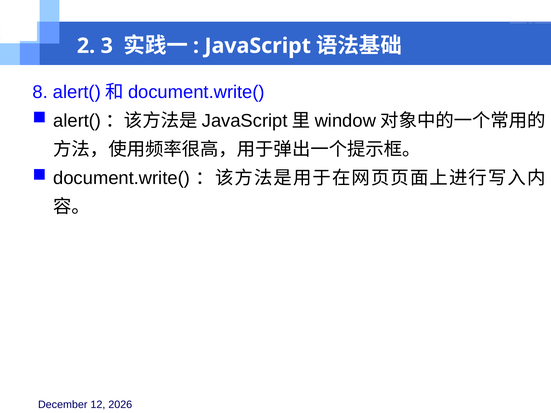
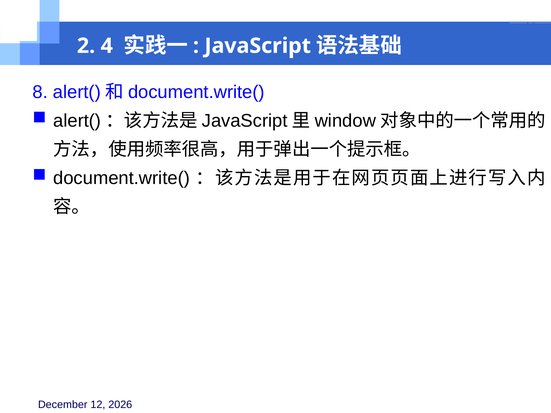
3: 3 -> 4
